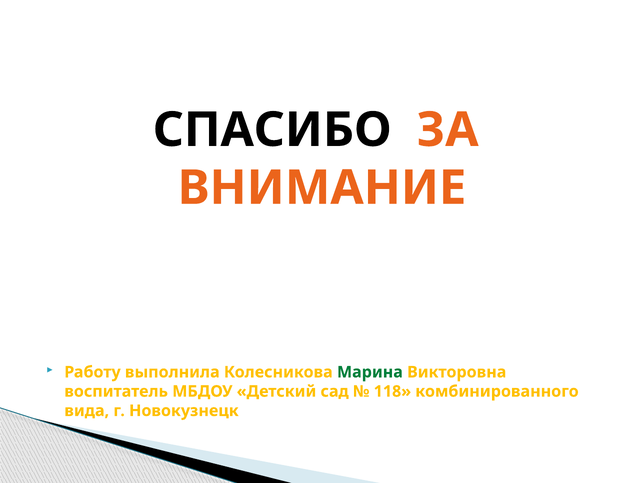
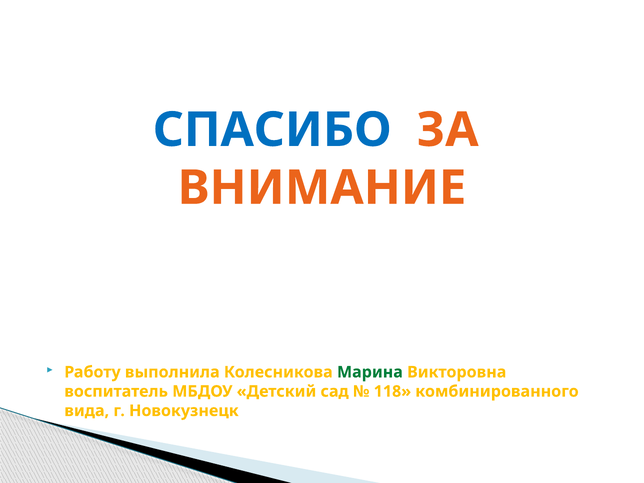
СПАСИБО colour: black -> blue
